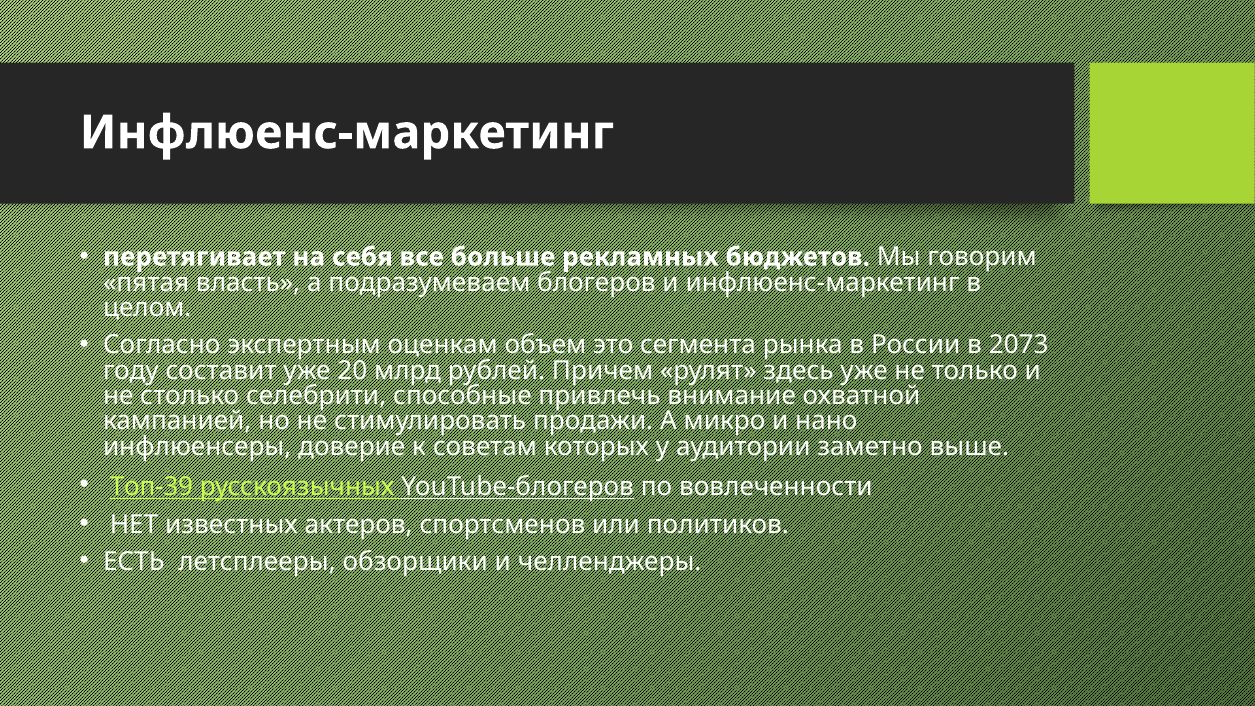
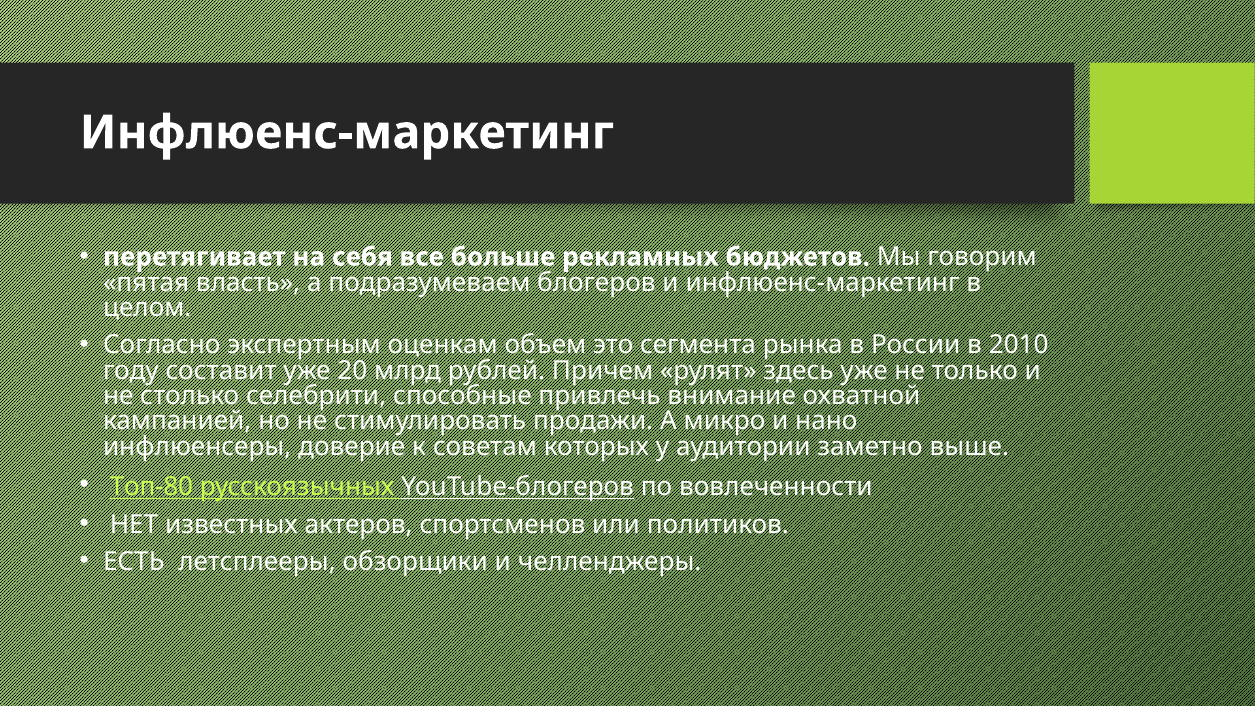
2073: 2073 -> 2010
Топ-39: Топ-39 -> Топ-80
